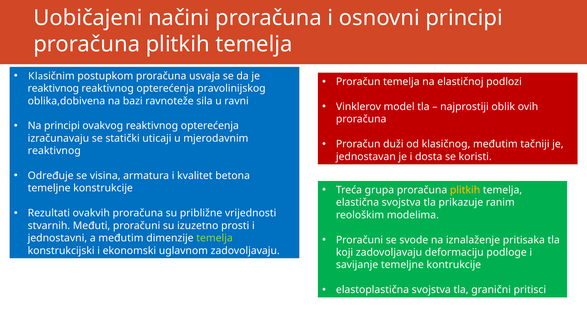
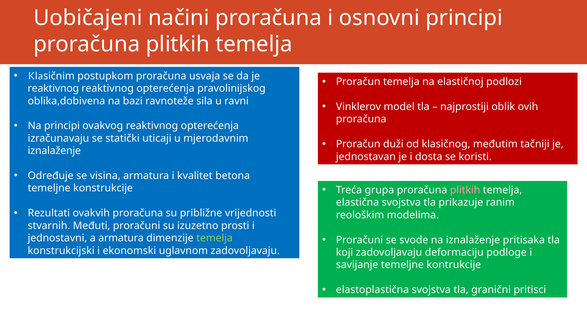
reaktivnog at (54, 151): reaktivnog -> iznalaženje
plitkih at (465, 190) colour: yellow -> pink
a međutim: međutim -> armatura
